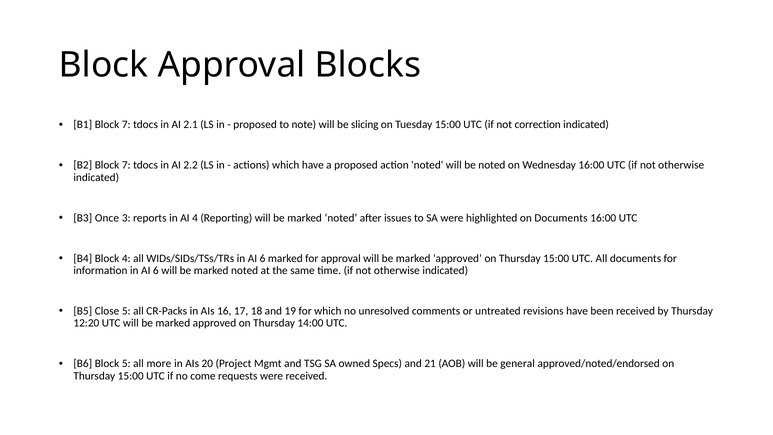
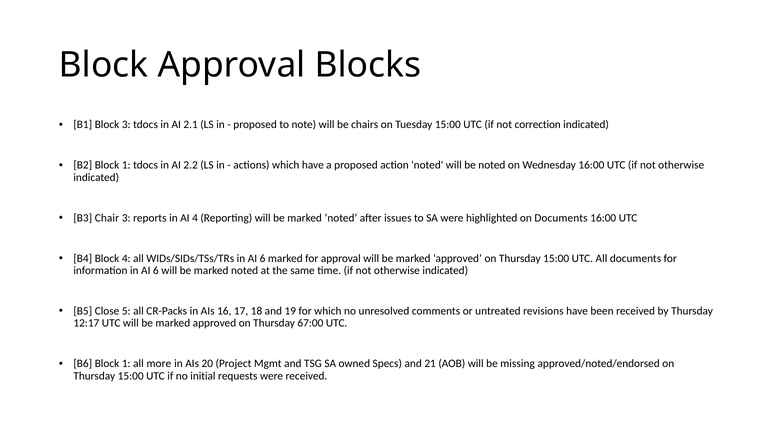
B1 Block 7: 7 -> 3
slicing: slicing -> chairs
B2 Block 7: 7 -> 1
Once: Once -> Chair
12:20: 12:20 -> 12:17
14:00: 14:00 -> 67:00
B6 Block 5: 5 -> 1
general: general -> missing
come: come -> initial
